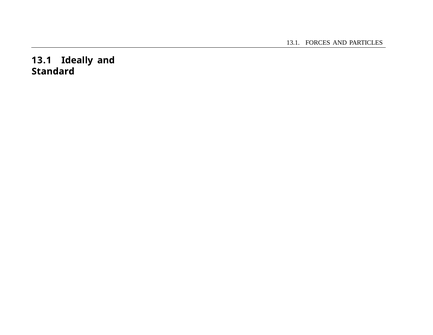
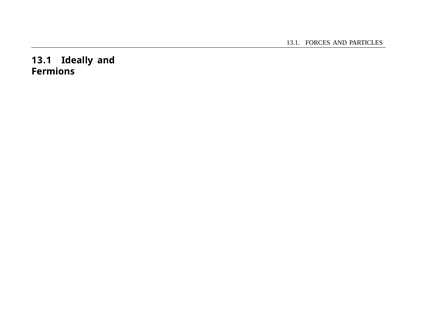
Standard: Standard -> Fermions
